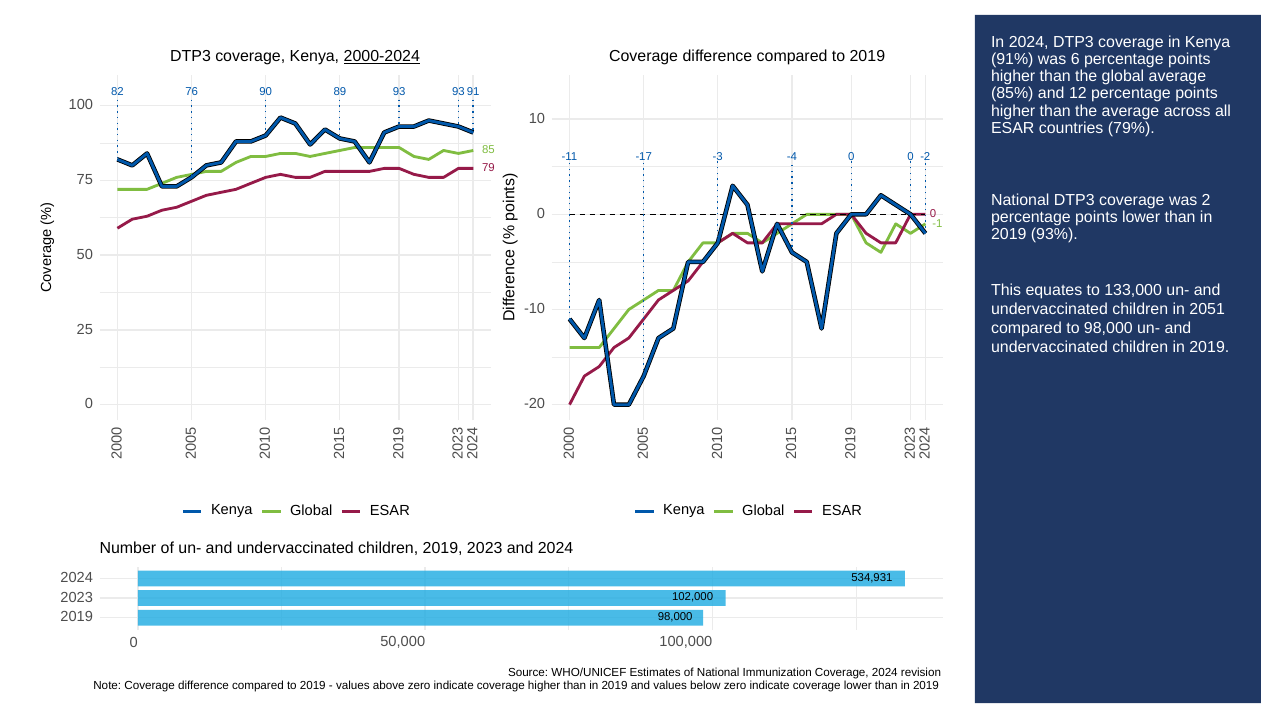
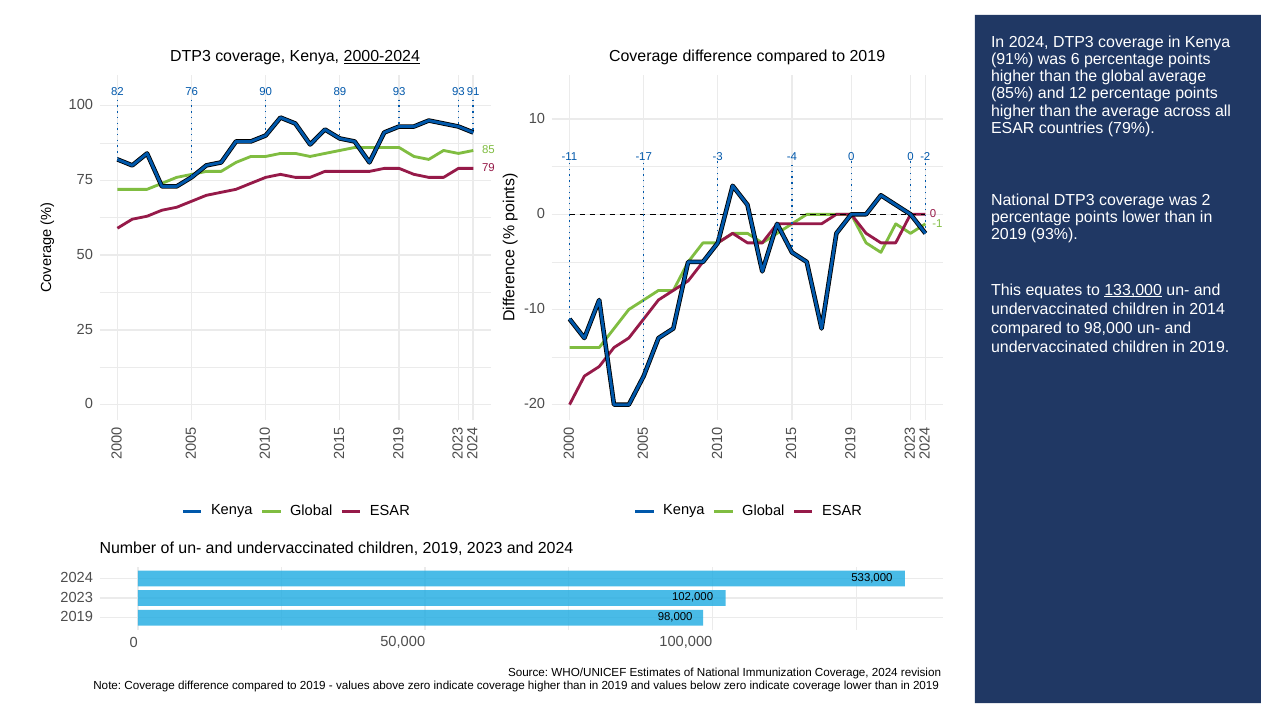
133,000 underline: none -> present
2051: 2051 -> 2014
534,931: 534,931 -> 533,000
